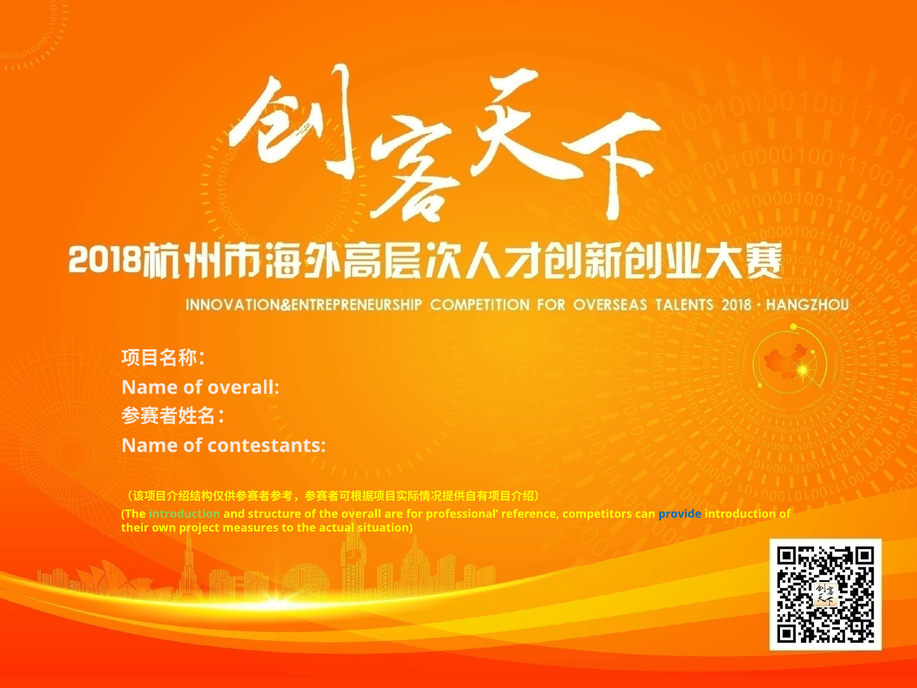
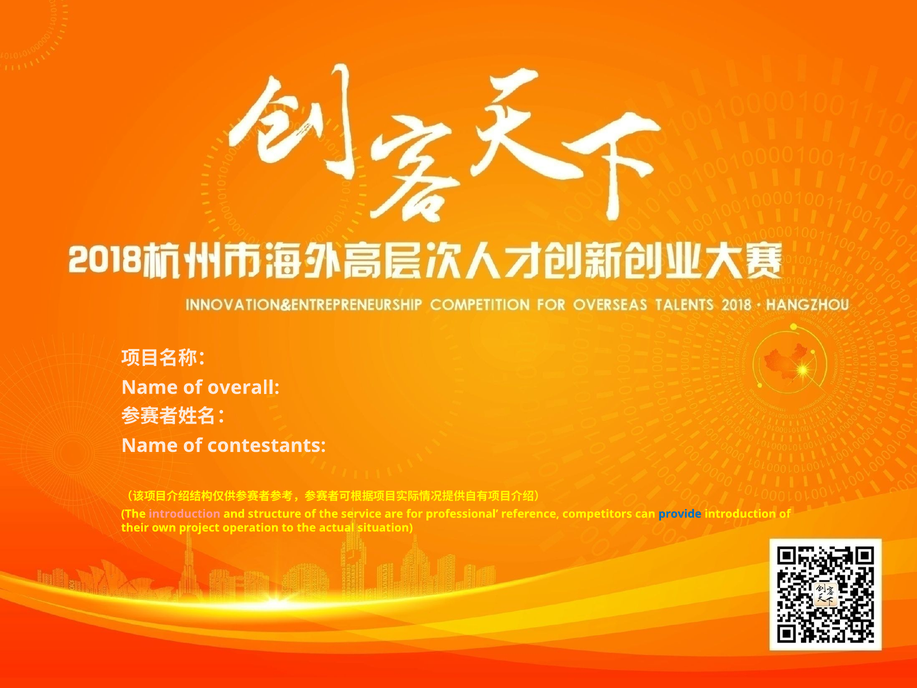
introduction at (185, 514) colour: light green -> pink
the overall: overall -> service
measures: measures -> operation
